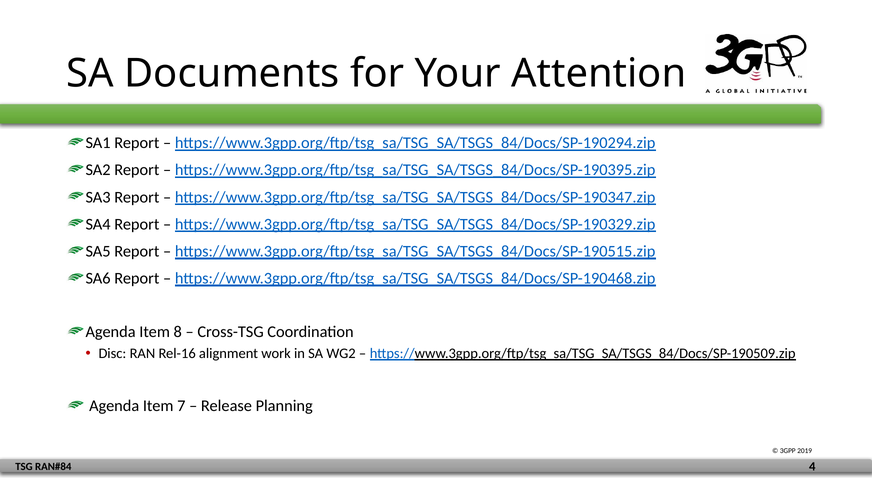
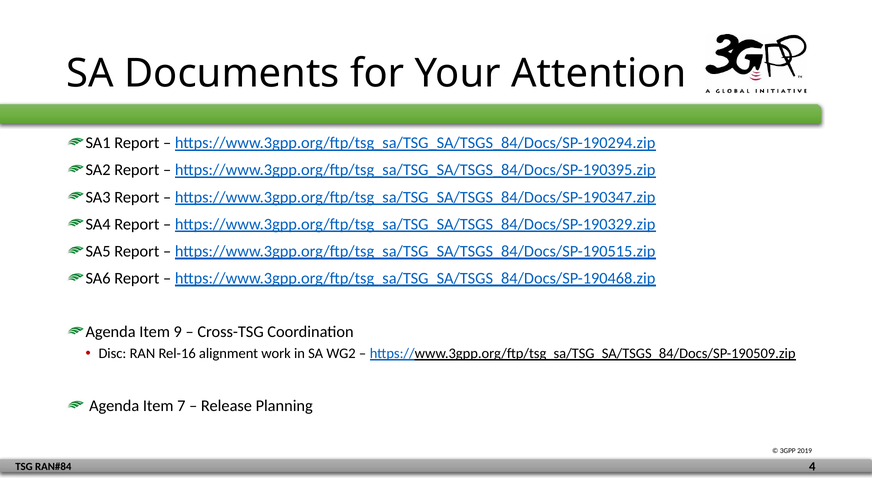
8: 8 -> 9
